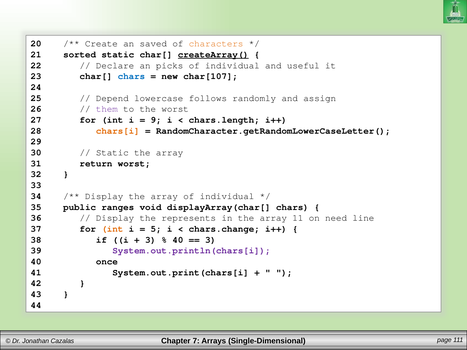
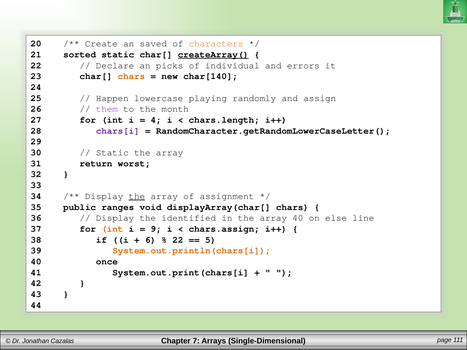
useful: useful -> errors
chars at (131, 76) colour: blue -> orange
char[107: char[107 -> char[140
Depend: Depend -> Happen
follows: follows -> playing
the worst: worst -> month
9: 9 -> 4
chars[i colour: orange -> purple
the at (137, 196) underline: none -> present
array of individual: individual -> assignment
represents: represents -> identified
array 11: 11 -> 40
need: need -> else
5: 5 -> 9
chars.change: chars.change -> chars.assign
3 at (151, 240): 3 -> 6
40 at (178, 240): 40 -> 22
3 at (211, 240): 3 -> 5
System.out.println(chars[i colour: purple -> orange
